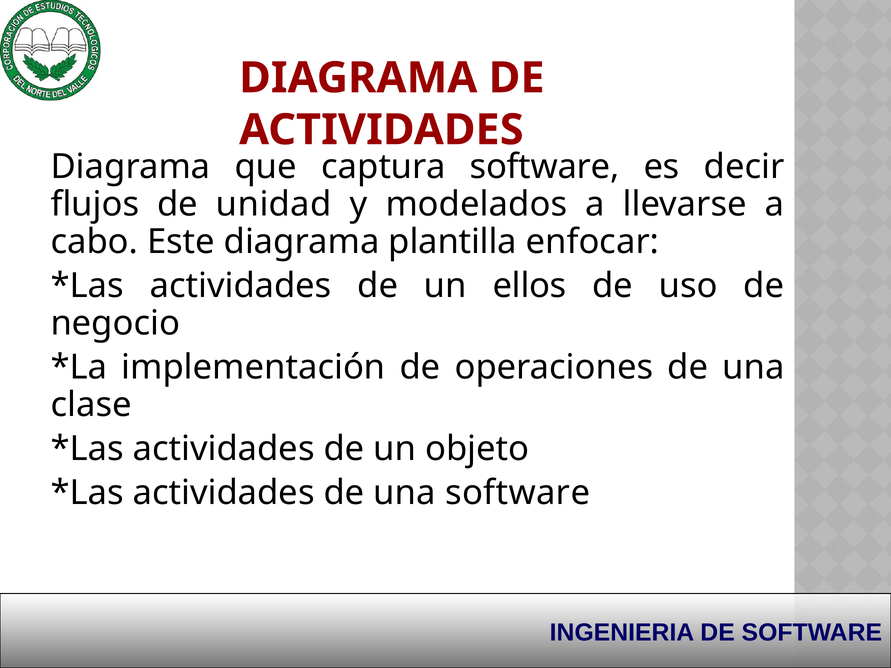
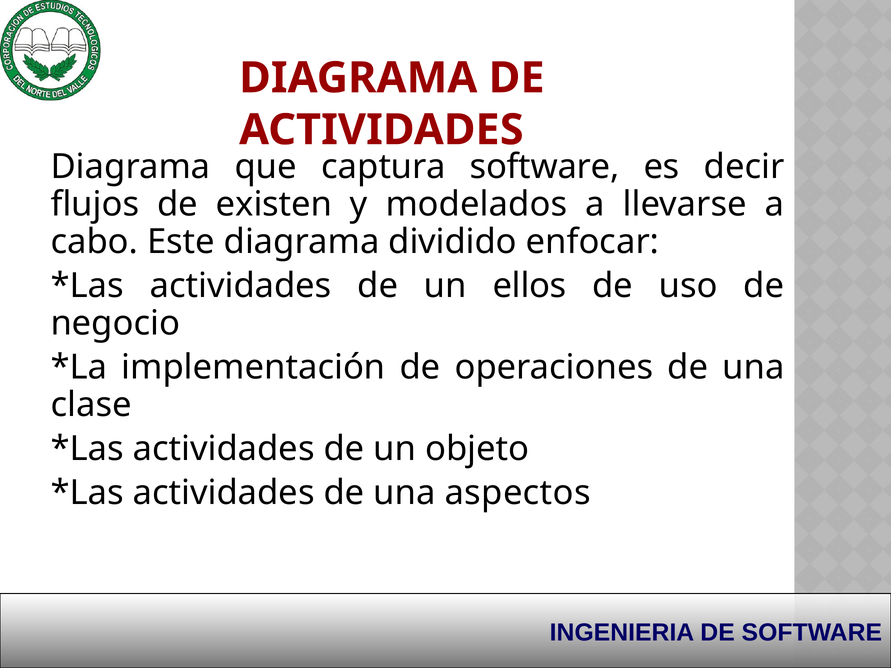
unidad: unidad -> existen
plantilla: plantilla -> dividido
una software: software -> aspectos
